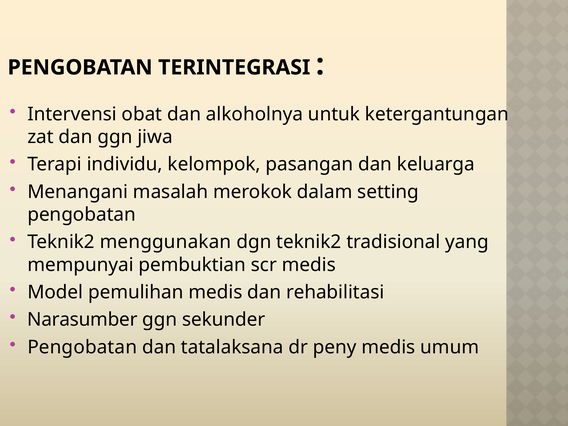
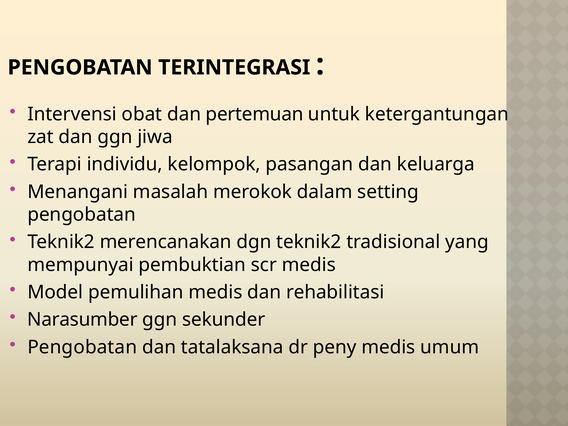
alkoholnya: alkoholnya -> pertemuan
menggunakan: menggunakan -> merencanakan
